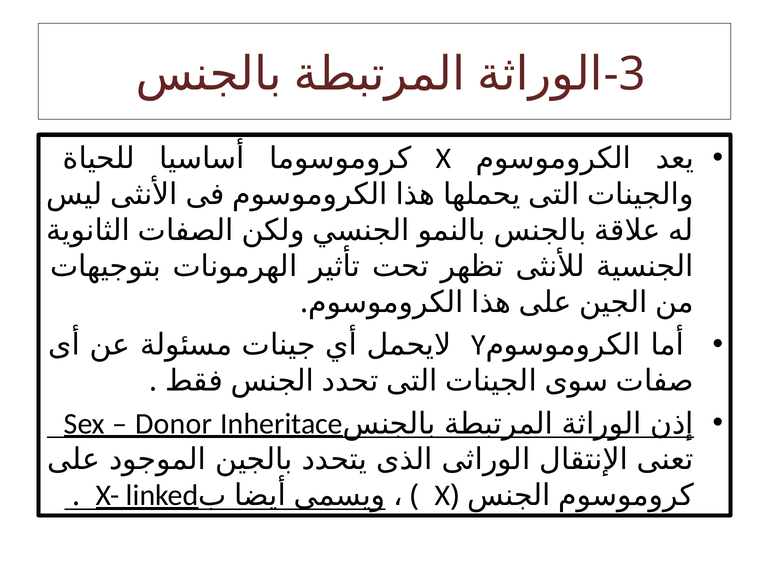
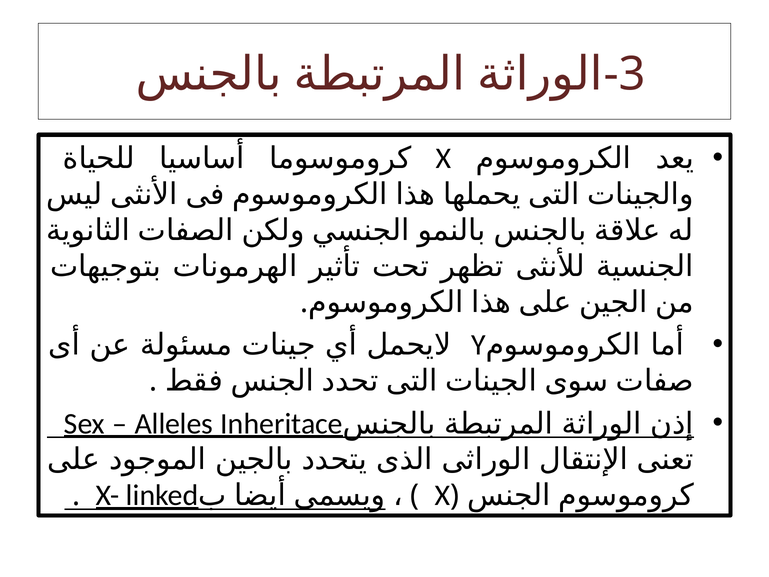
Donor: Donor -> Alleles
